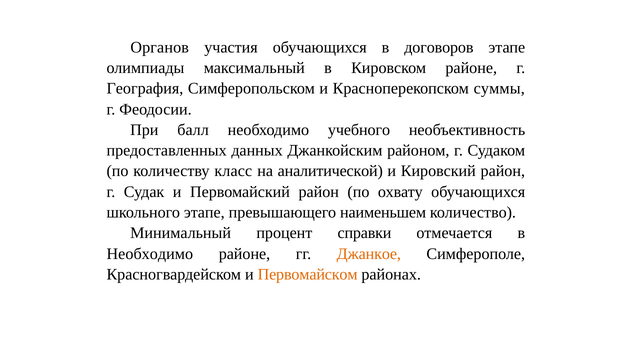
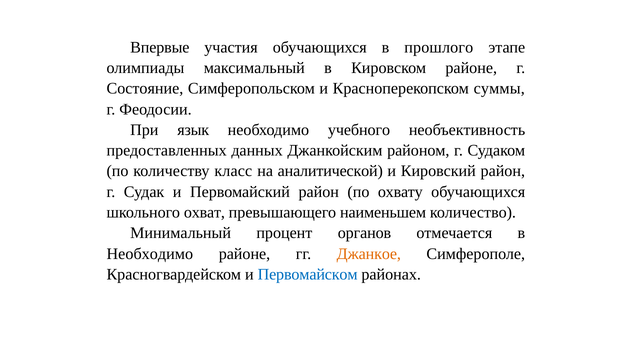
Органов: Органов -> Впервые
договоров: договоров -> прошлого
География: География -> Состояние
балл: балл -> язык
школьного этапе: этапе -> охват
справки: справки -> органов
Первомайском colour: orange -> blue
